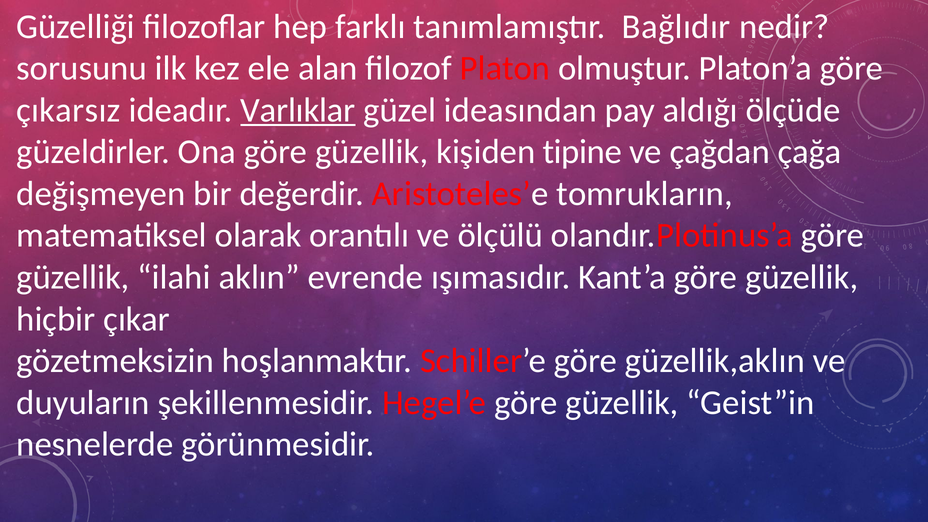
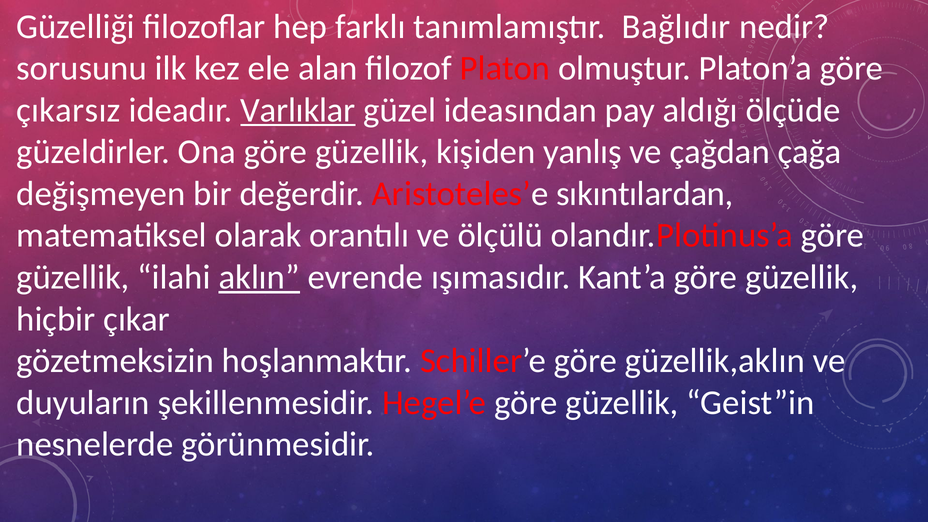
tipine: tipine -> yanlış
tomrukların: tomrukların -> sıkıntılardan
aklın underline: none -> present
